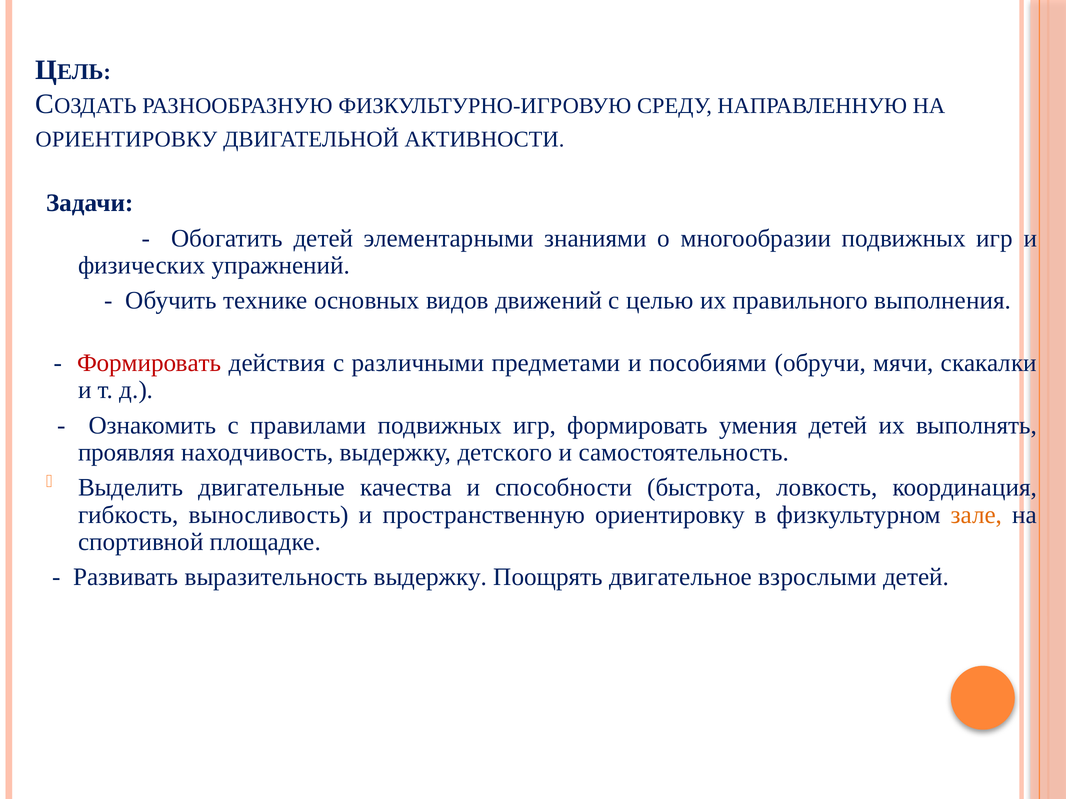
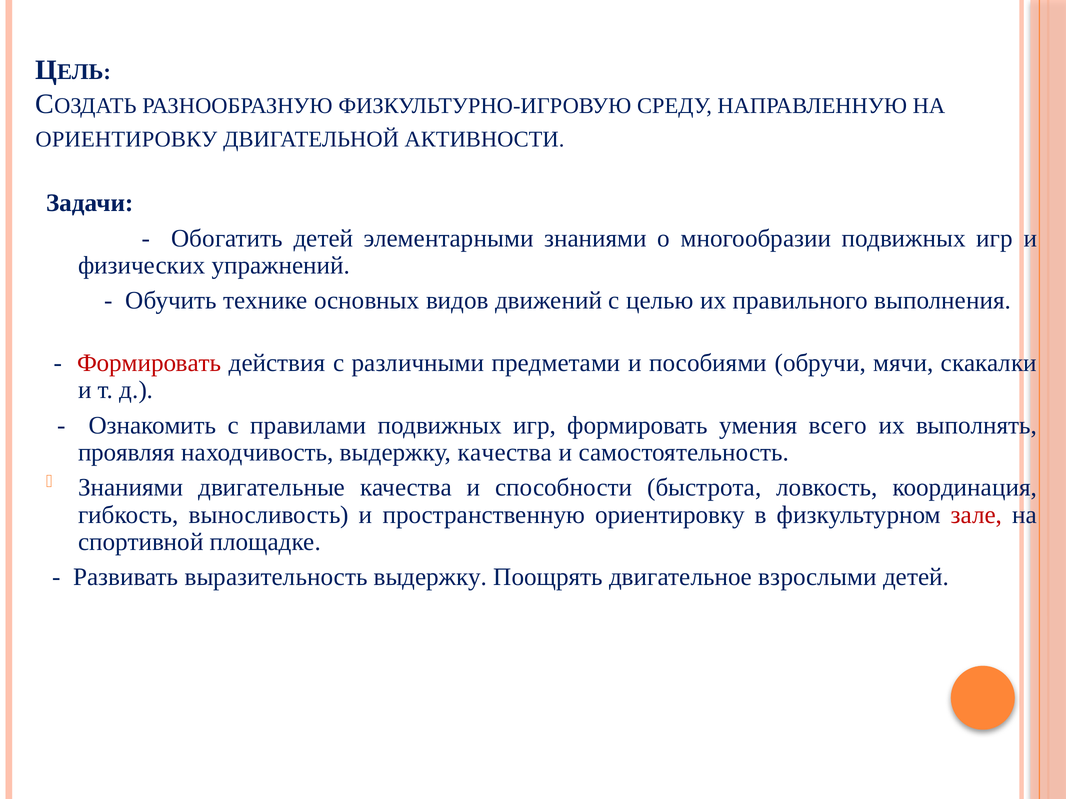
умения детей: детей -> всего
выдержку детского: детского -> качества
Выделить at (131, 488): Выделить -> Знаниями
зале colour: orange -> red
